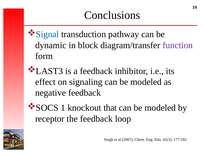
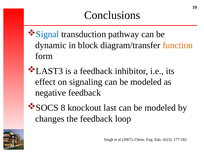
function colour: purple -> orange
1: 1 -> 8
that: that -> last
receptor: receptor -> changes
